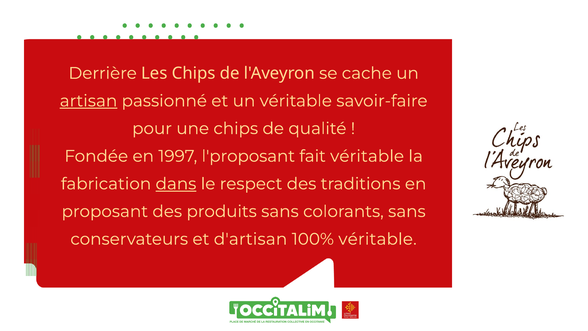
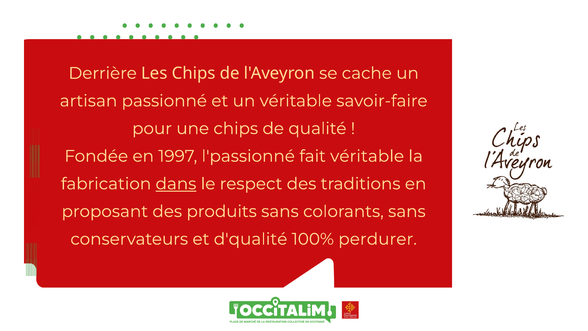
artisan underline: present -> none
l'proposant: l'proposant -> l'passionné
d'artisan: d'artisan -> d'qualité
100% véritable: véritable -> perdurer
